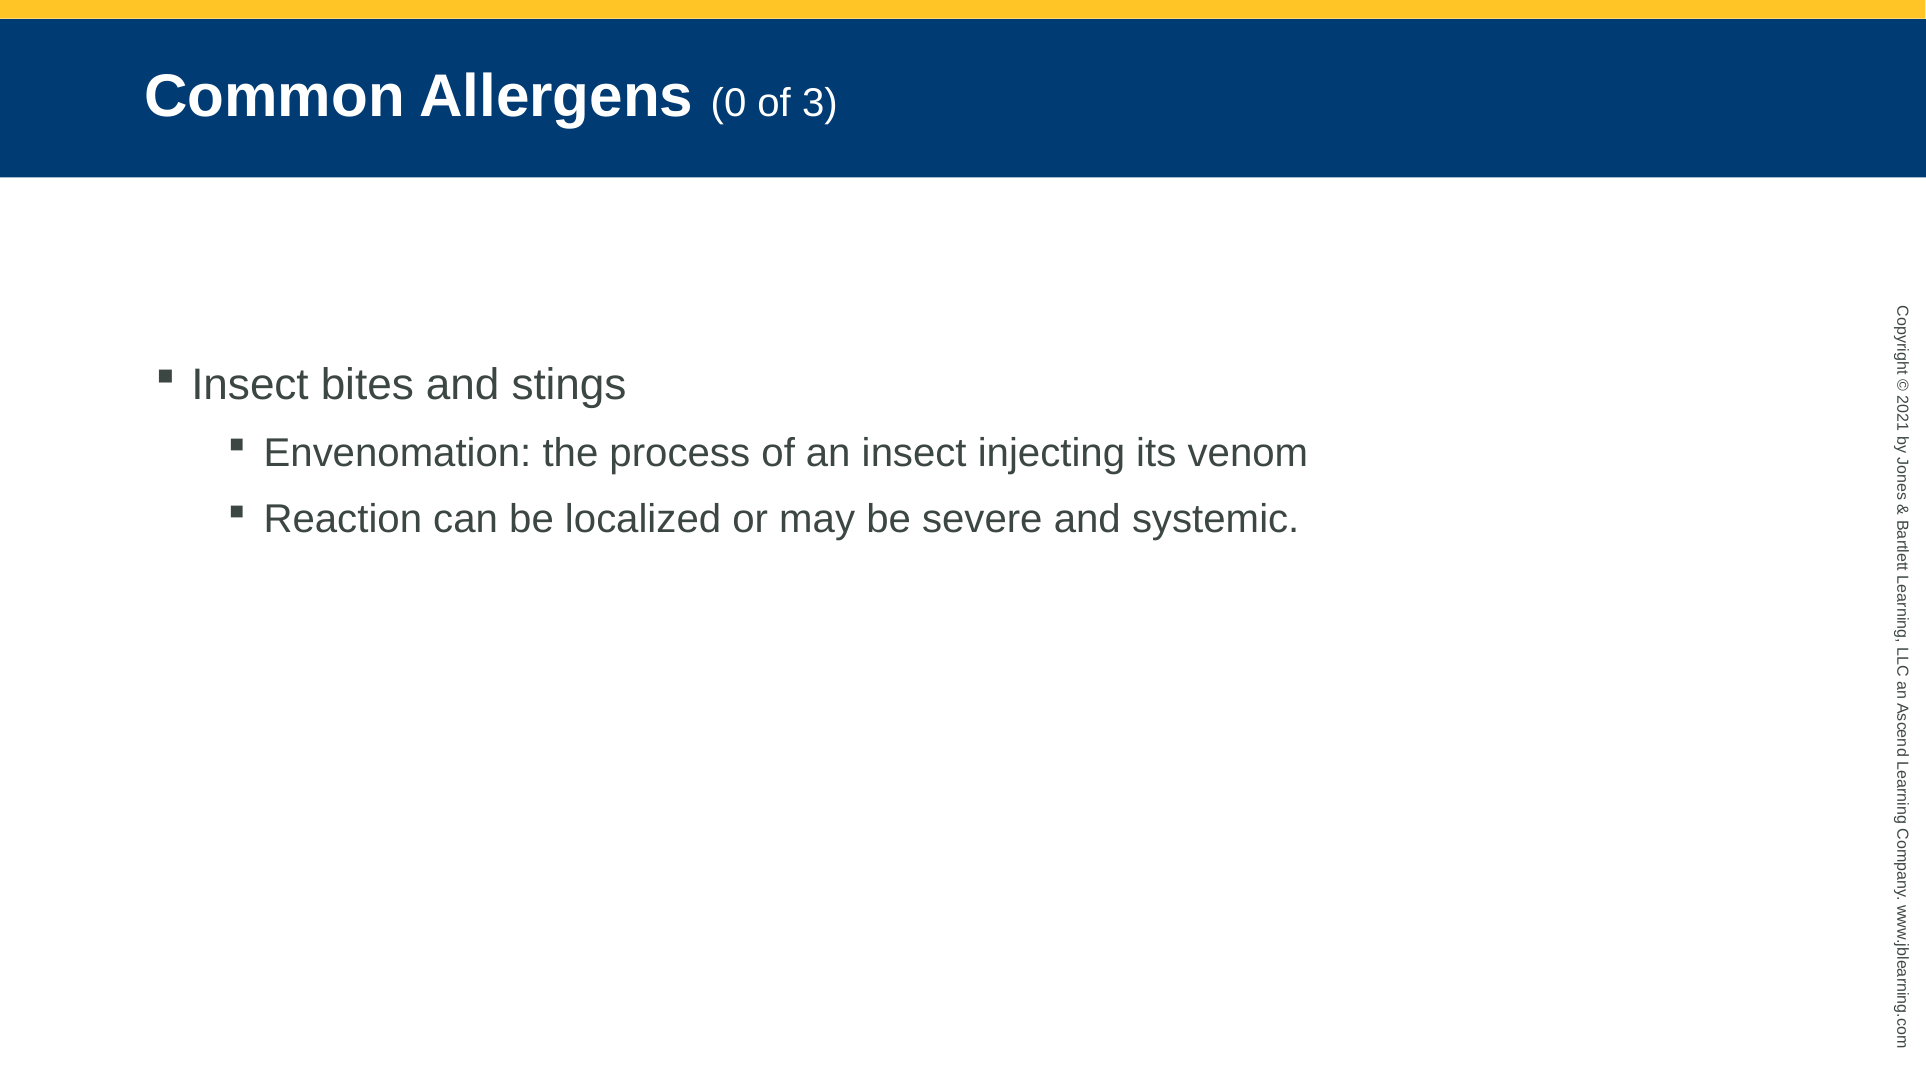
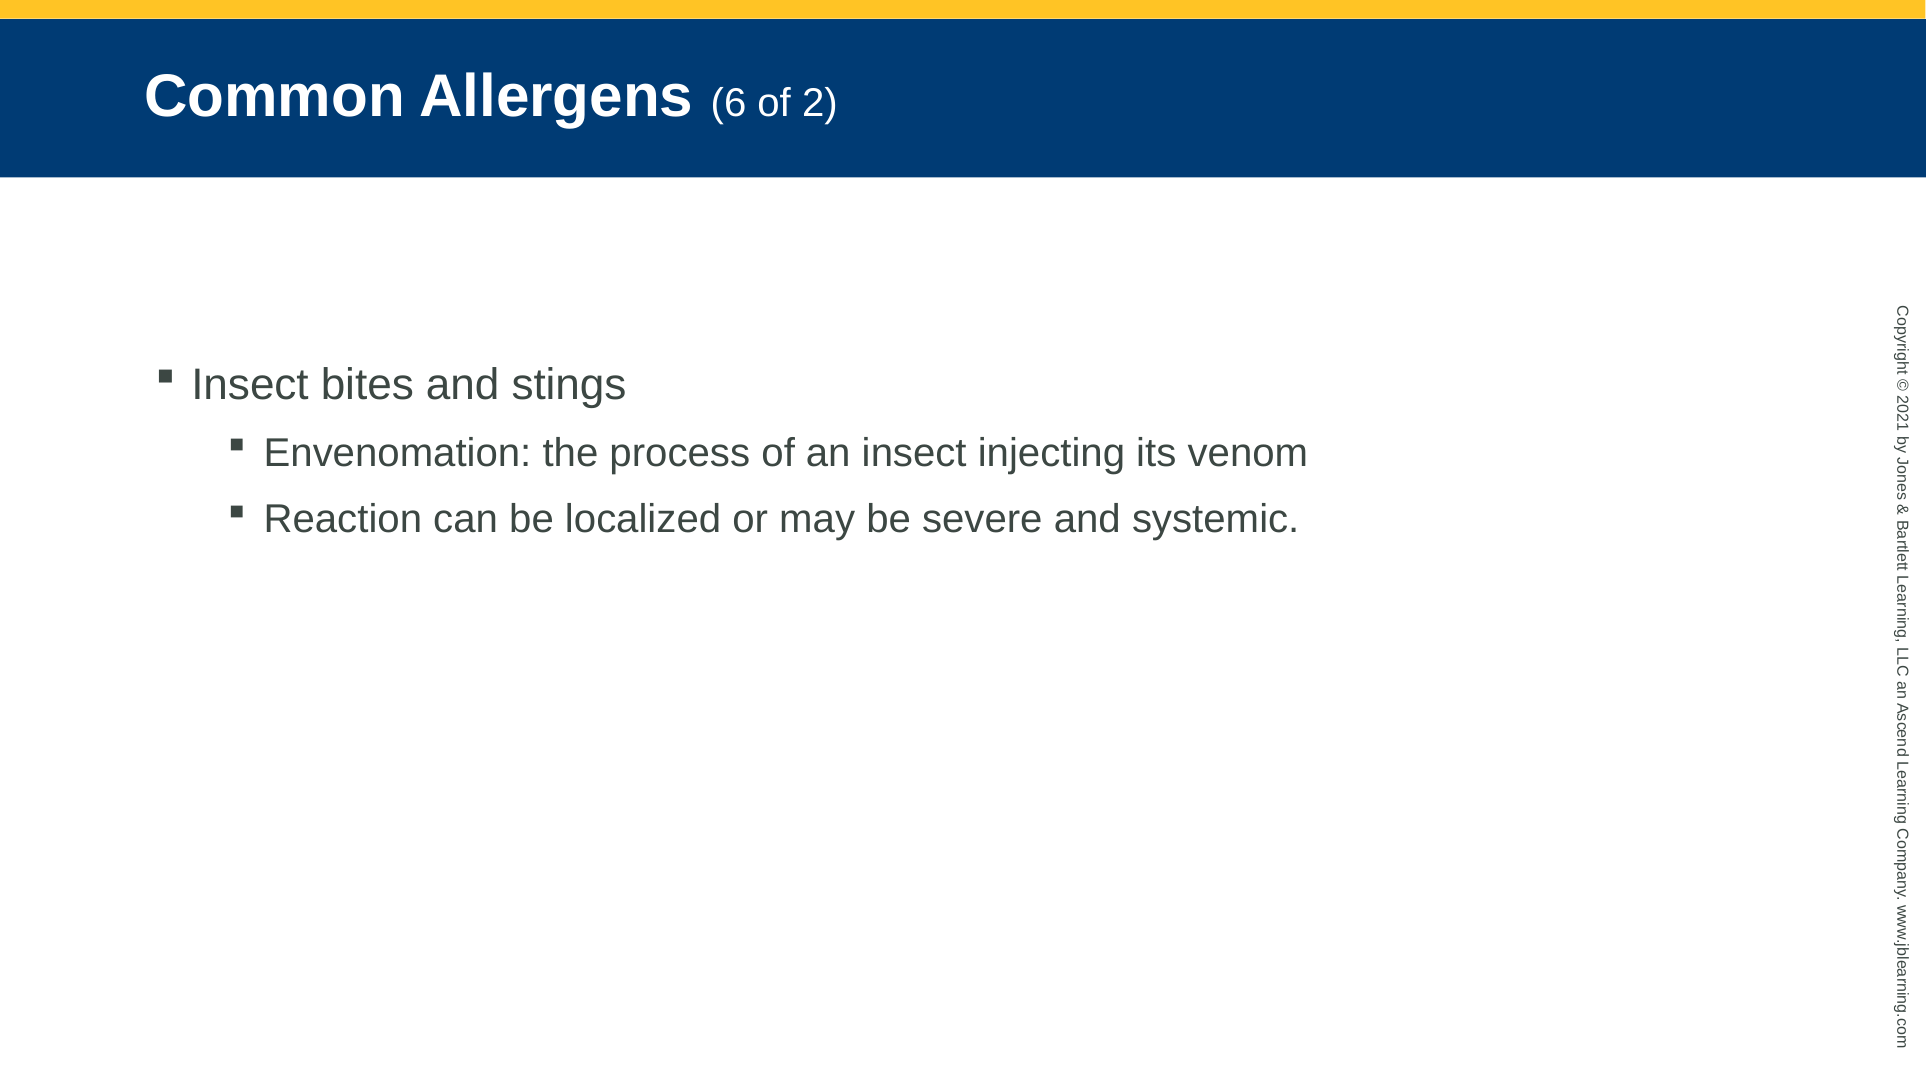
Allergens 0: 0 -> 6
of 3: 3 -> 2
